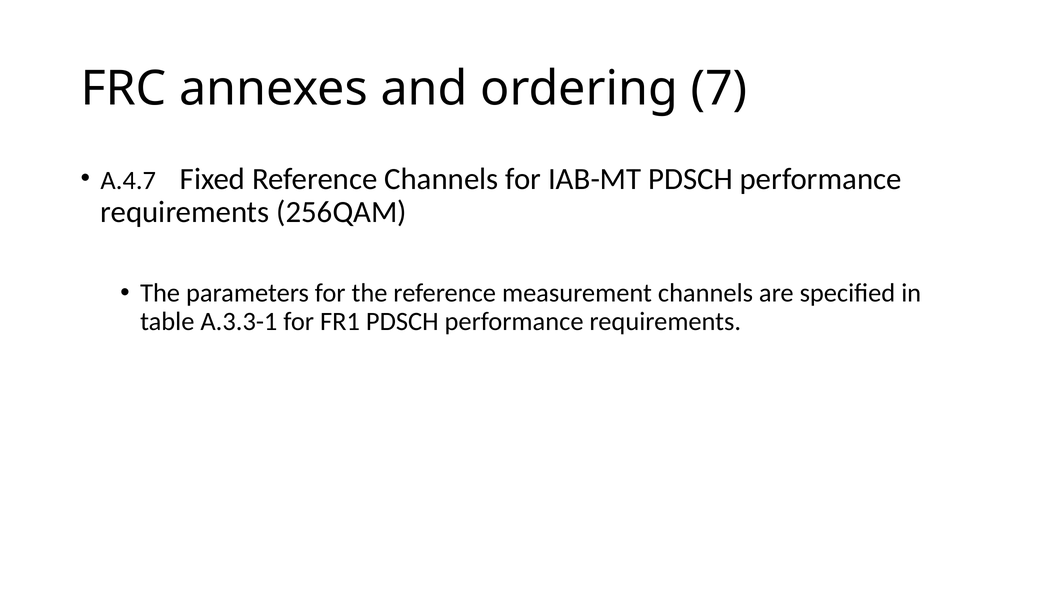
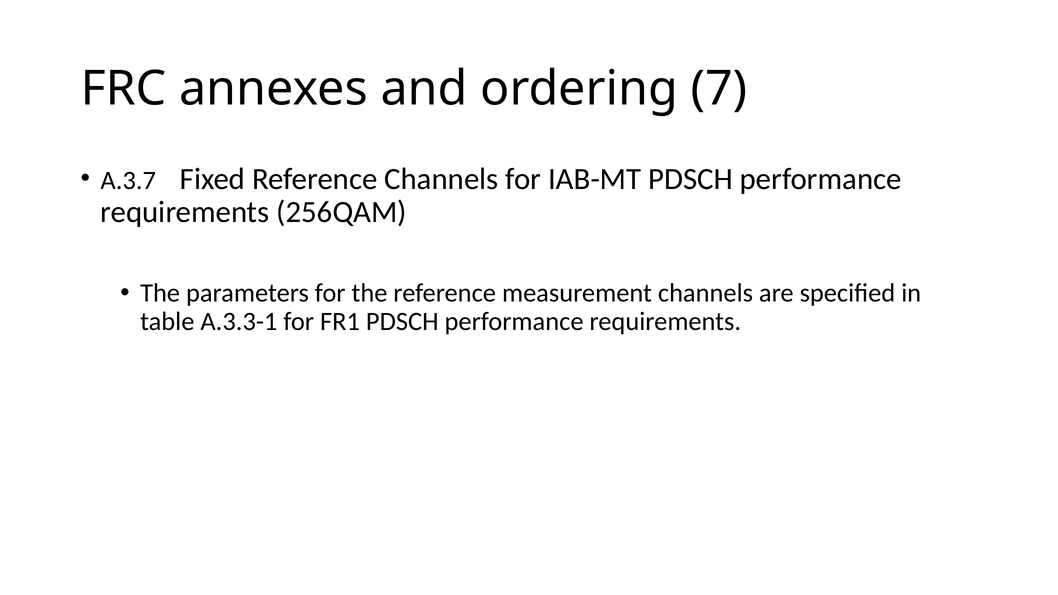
A.4.7: A.4.7 -> A.3.7
